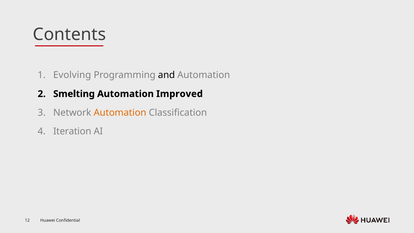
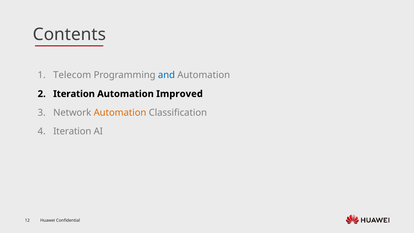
Evolving: Evolving -> Telecom
and colour: black -> blue
Smelting at (74, 94): Smelting -> Iteration
